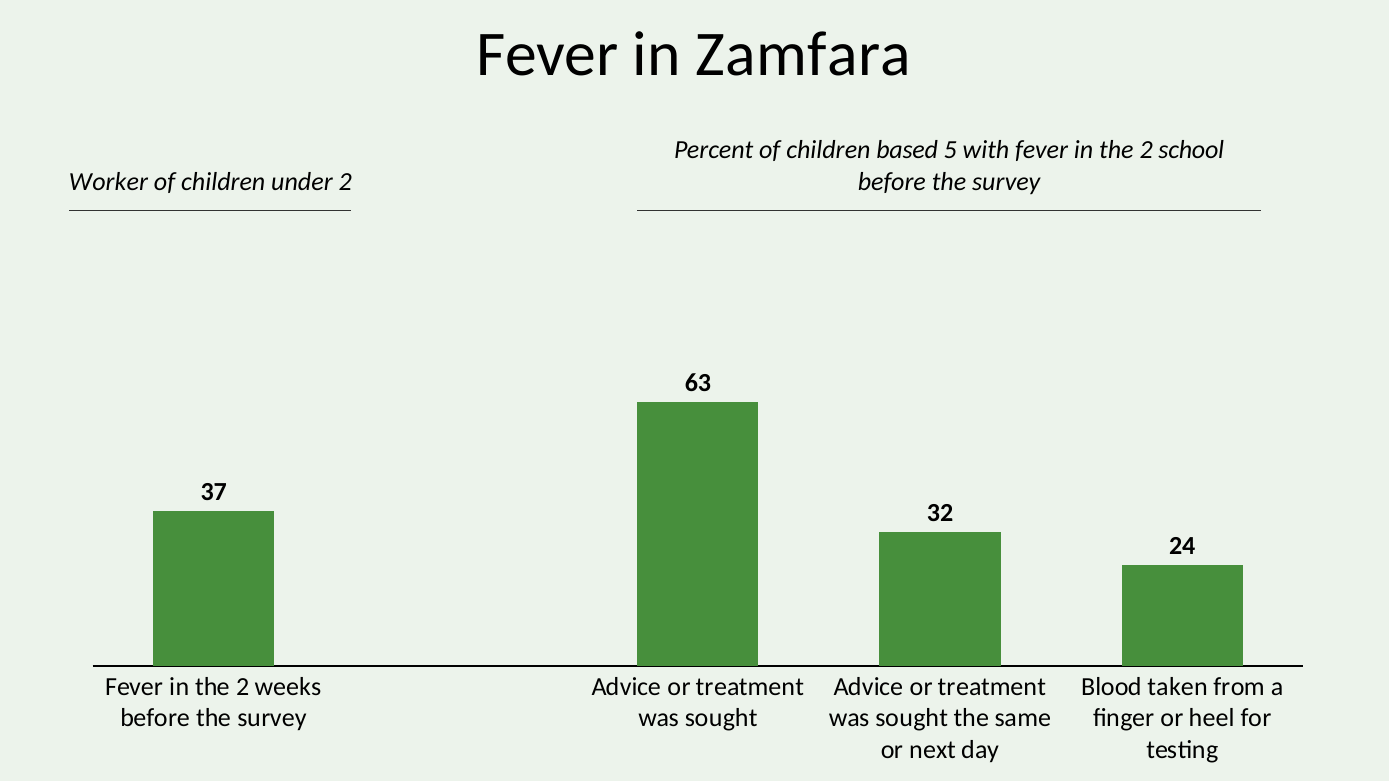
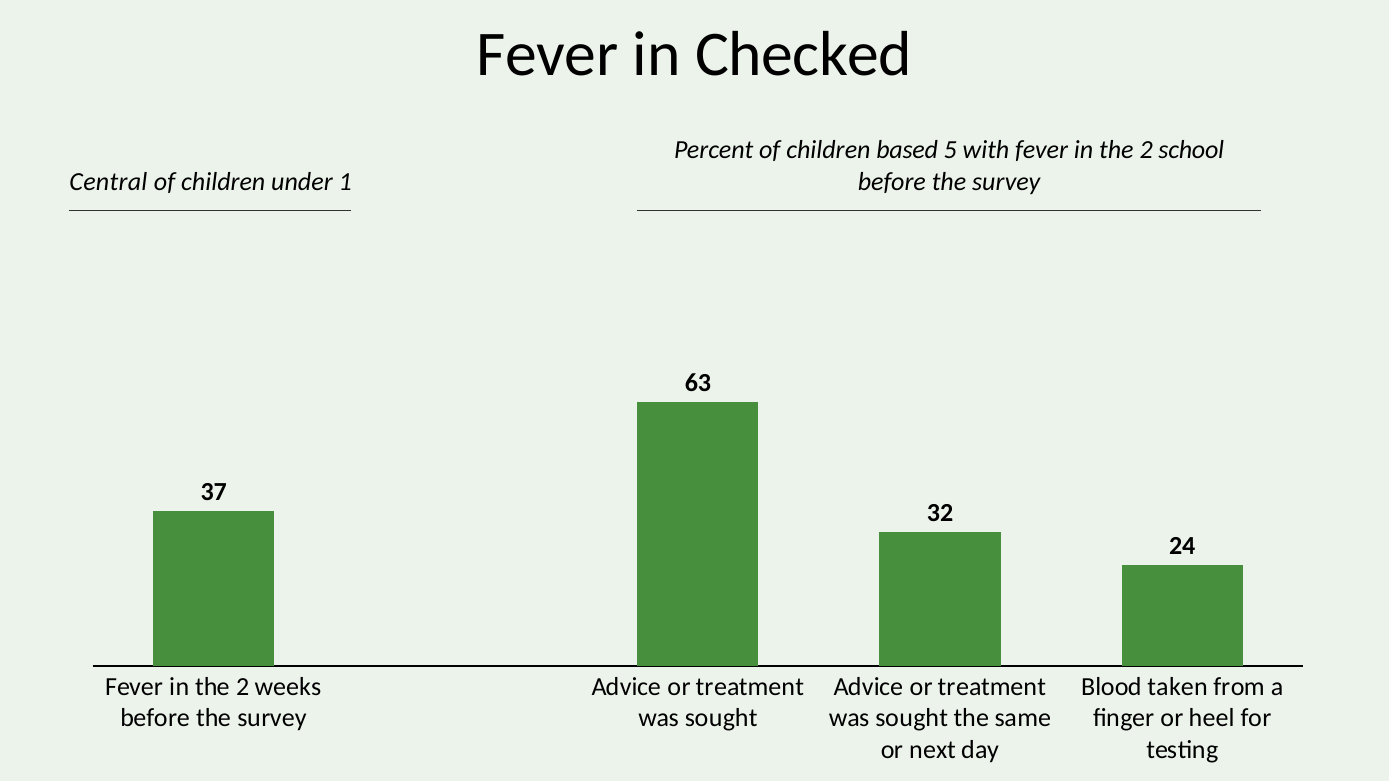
Zamfara: Zamfara -> Checked
Worker: Worker -> Central
under 2: 2 -> 1
